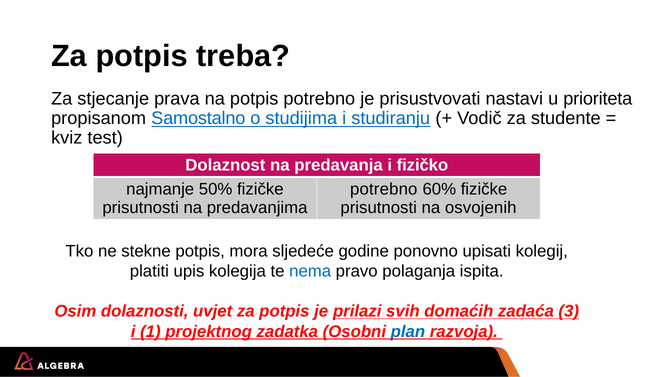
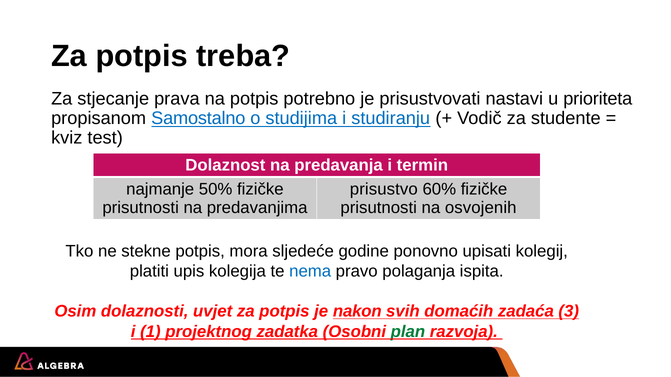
fizičko: fizičko -> termin
potrebno at (384, 189): potrebno -> prisustvo
prilazi: prilazi -> nakon
plan colour: blue -> green
